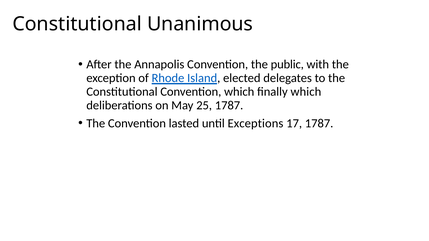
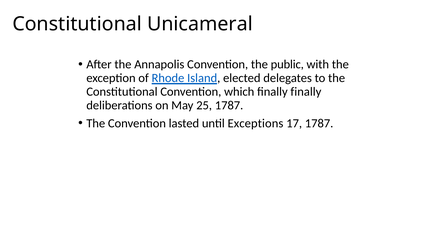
Unanimous: Unanimous -> Unicameral
finally which: which -> finally
